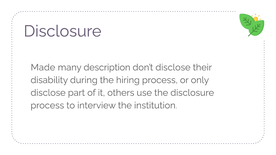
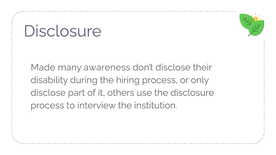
description: description -> awareness
